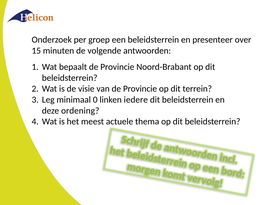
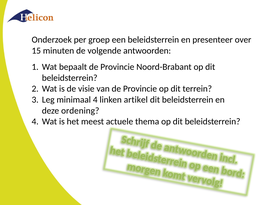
minimaal 0: 0 -> 4
iedere: iedere -> artikel
